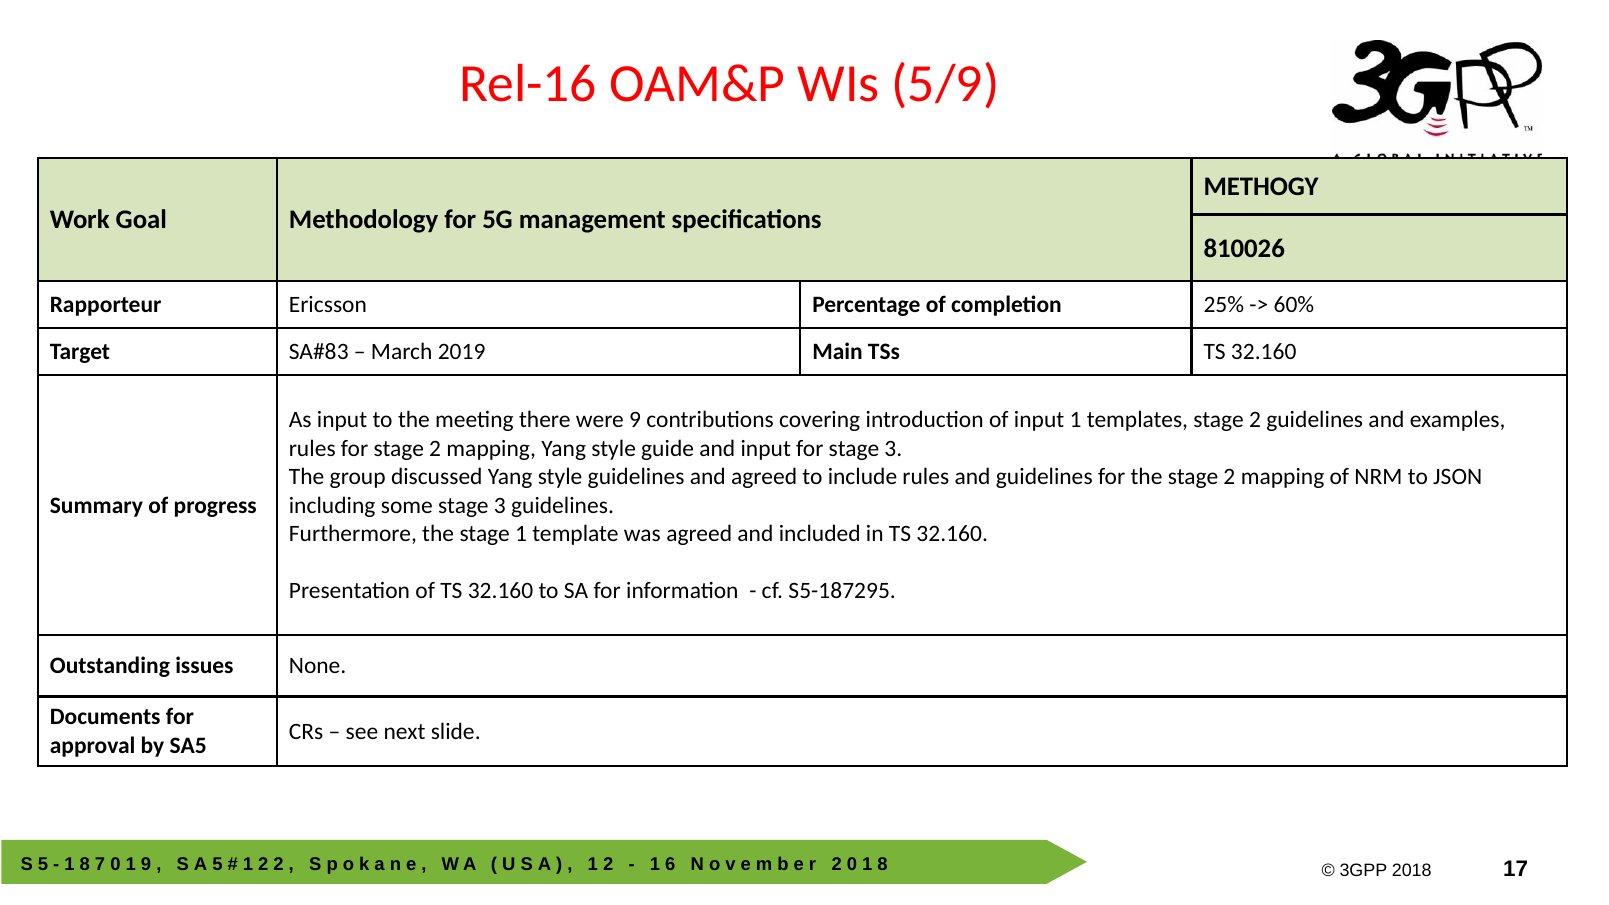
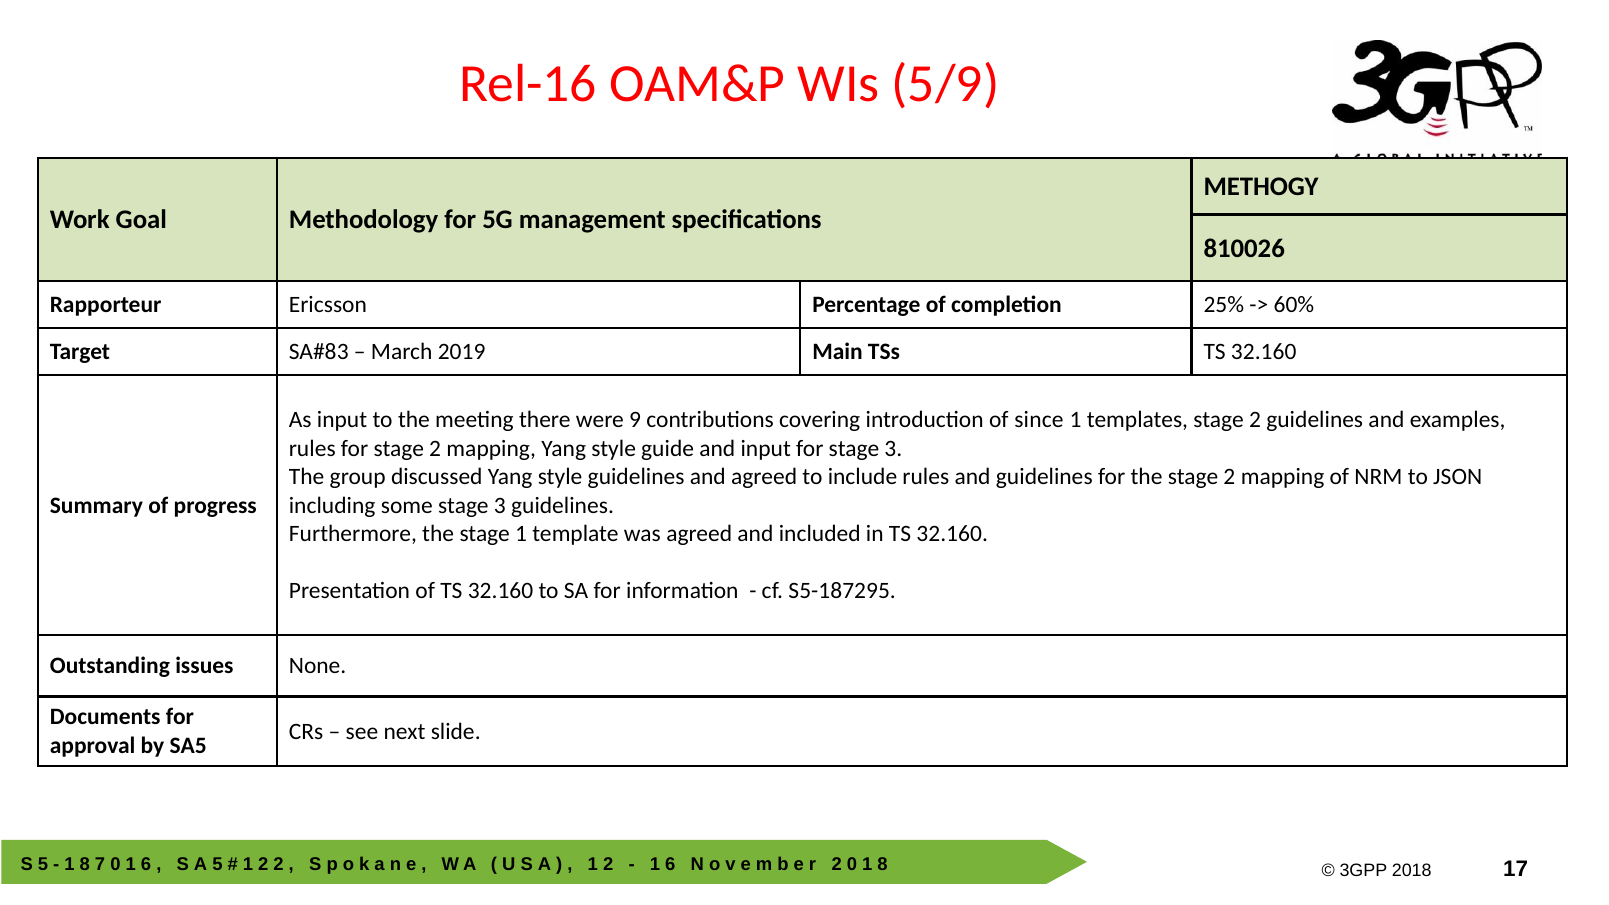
of input: input -> since
9 at (146, 864): 9 -> 6
